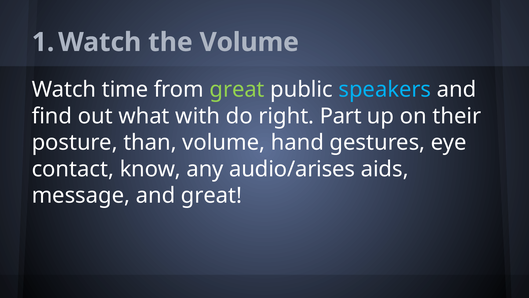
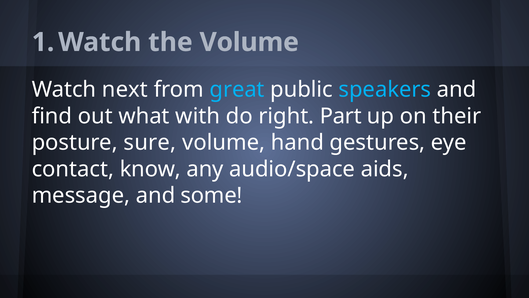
time: time -> next
great at (237, 89) colour: light green -> light blue
than: than -> sure
audio/arises: audio/arises -> audio/space
and great: great -> some
